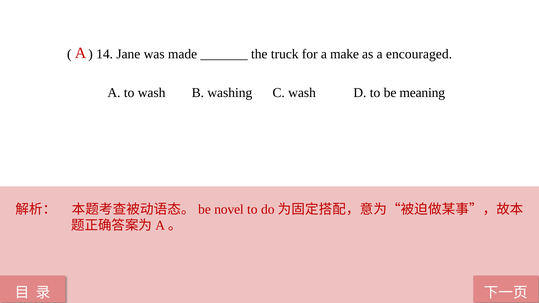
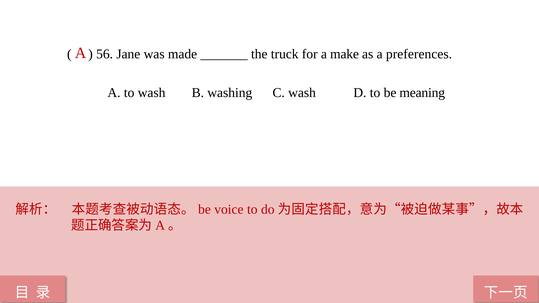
14: 14 -> 56
encouraged: encouraged -> preferences
novel: novel -> voice
